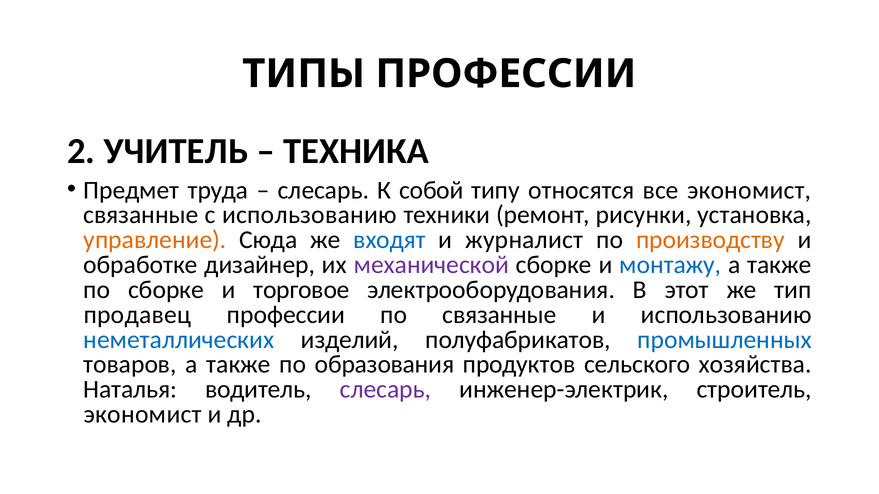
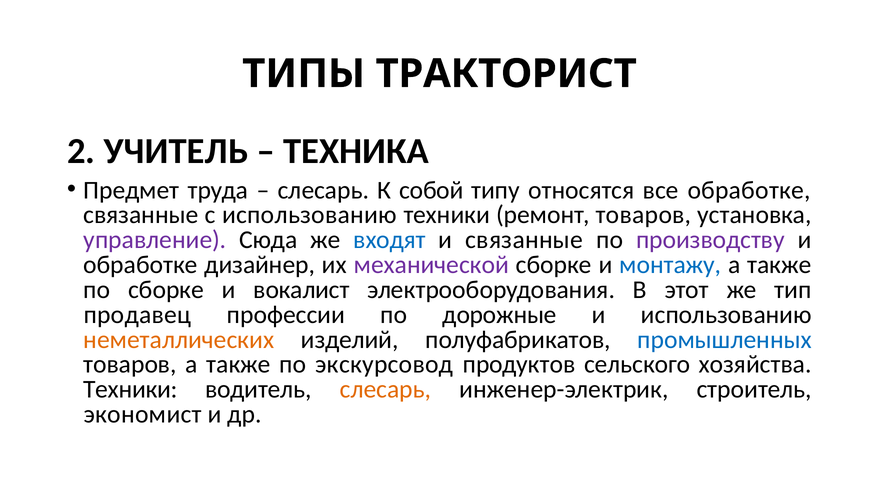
ТИПЫ ПРОФЕССИИ: ПРОФЕССИИ -> ТРАКТОРИСТ
все экономист: экономист -> обработке
ремонт рисунки: рисунки -> товаров
управление colour: orange -> purple
и журналист: журналист -> связанные
производству colour: orange -> purple
торговое: торговое -> вокалист
по связанные: связанные -> дорожные
неметаллических colour: blue -> orange
образования: образования -> экскурсовод
Наталья at (130, 390): Наталья -> Техники
слесарь at (385, 390) colour: purple -> orange
